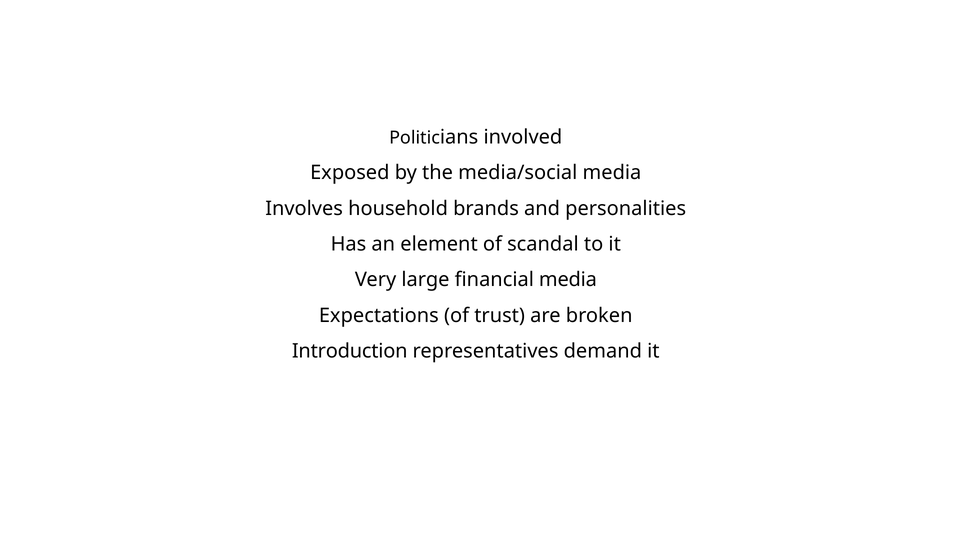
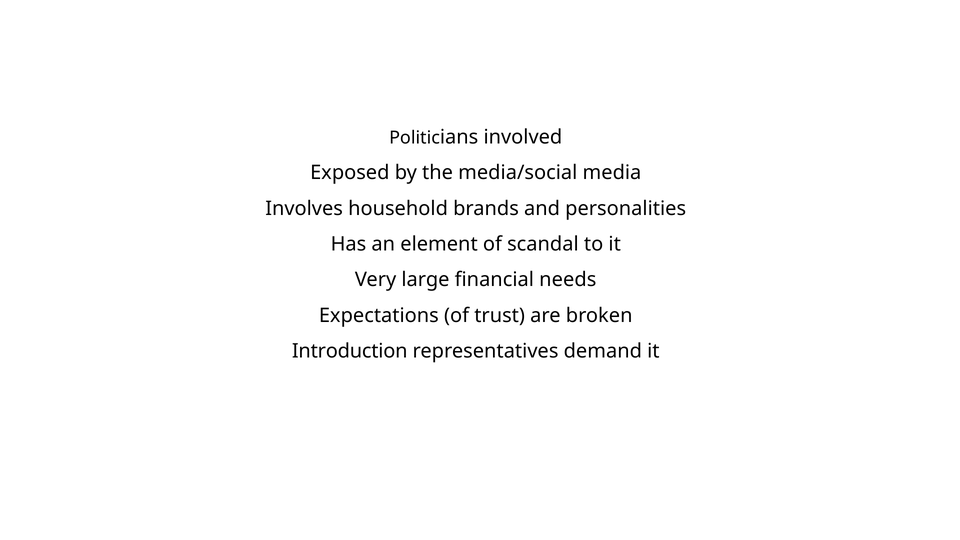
financial media: media -> needs
